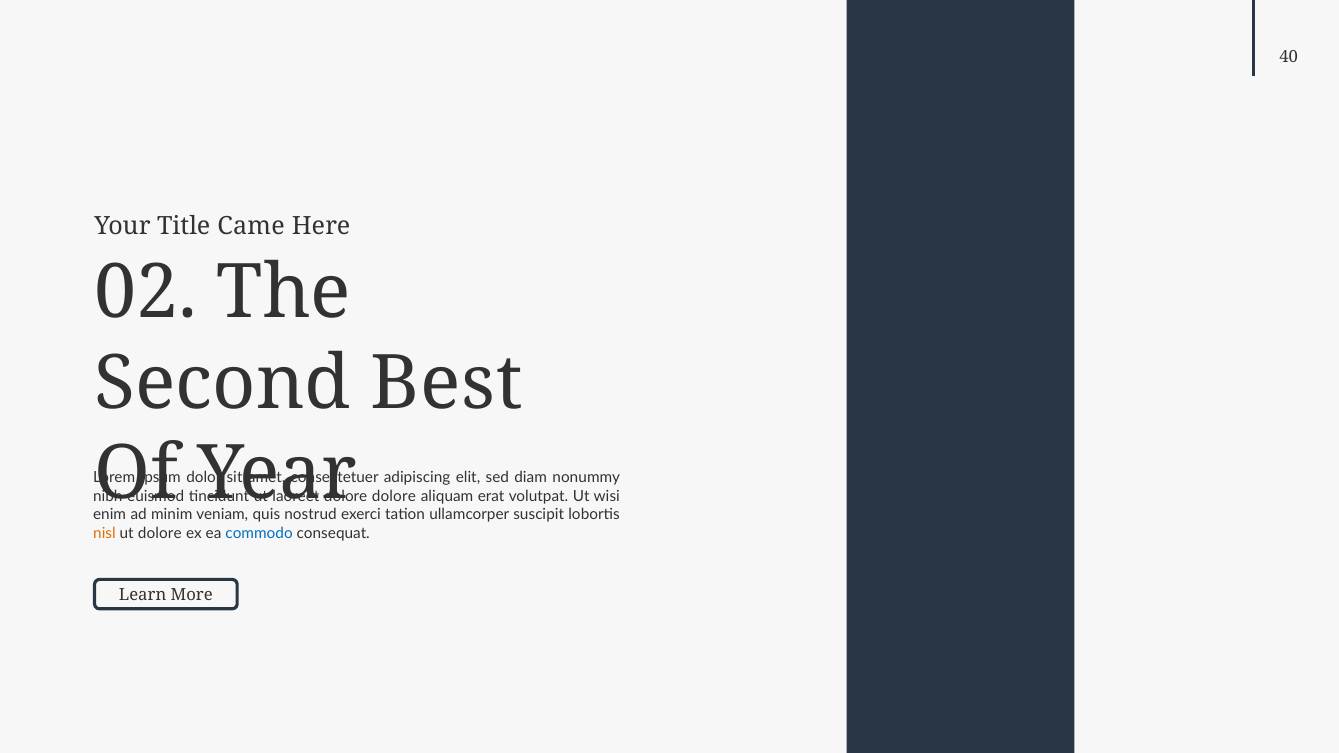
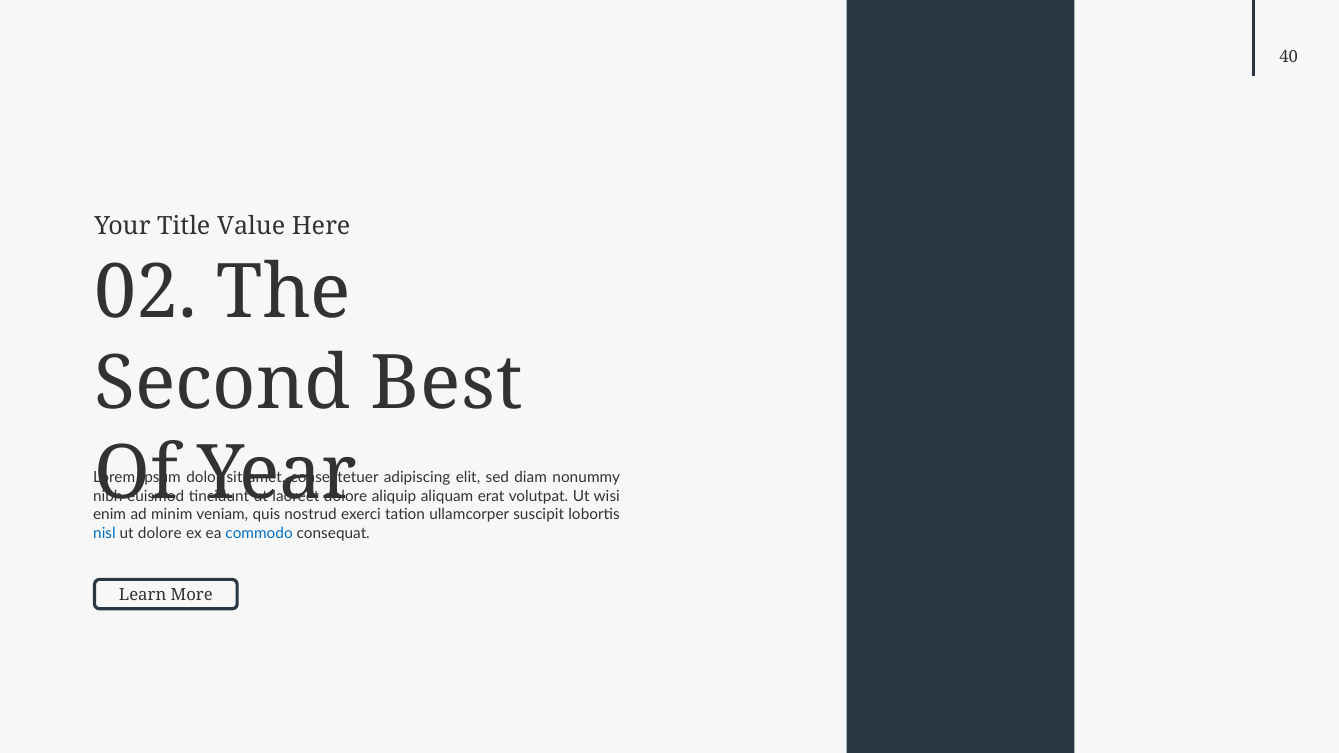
Came: Came -> Value
dolore at (394, 496): dolore -> aliquip
nisl colour: orange -> blue
